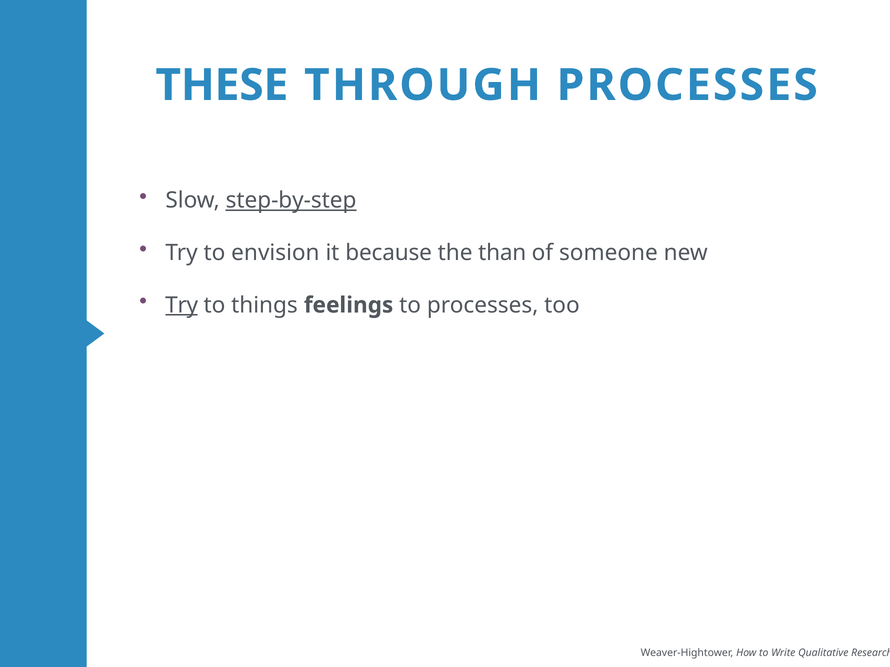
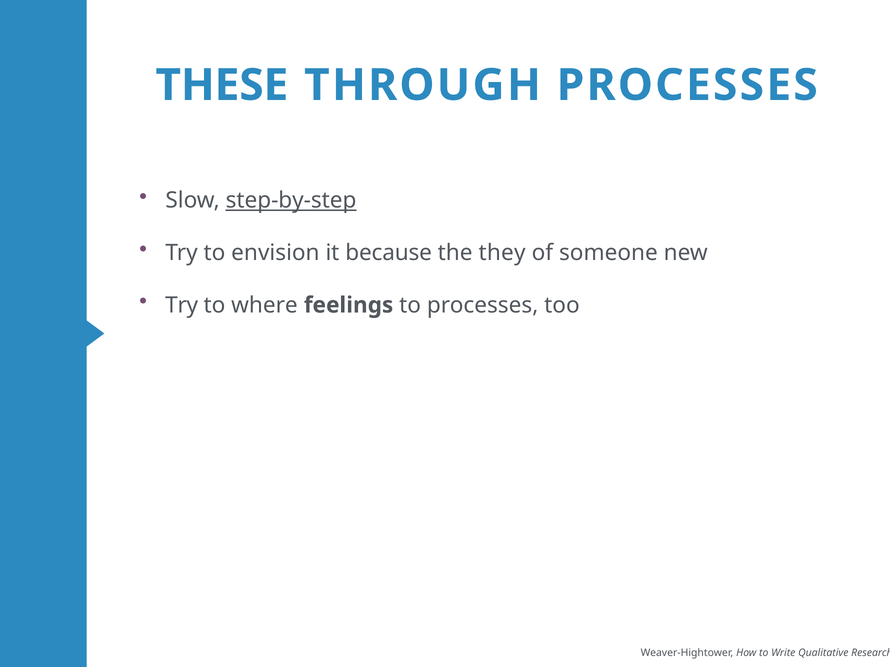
than: than -> they
Try at (182, 305) underline: present -> none
things: things -> where
